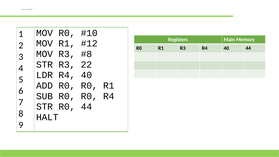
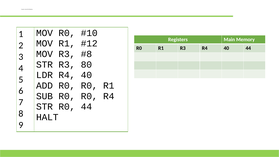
22: 22 -> 80
